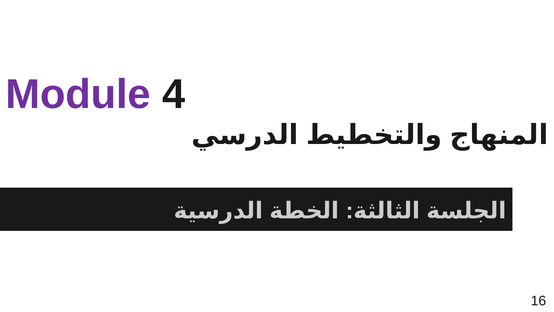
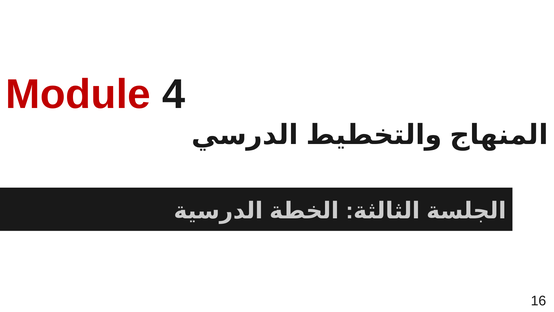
Module colour: purple -> red
